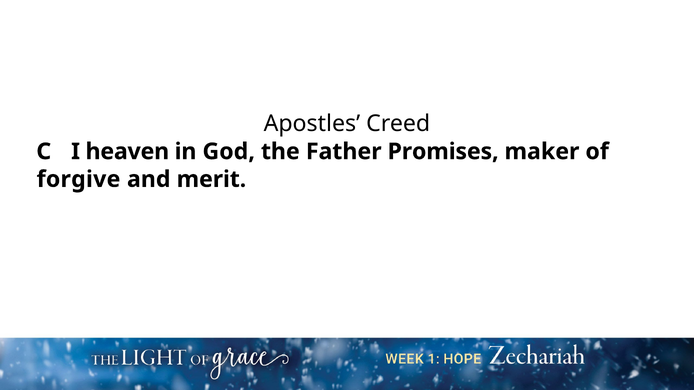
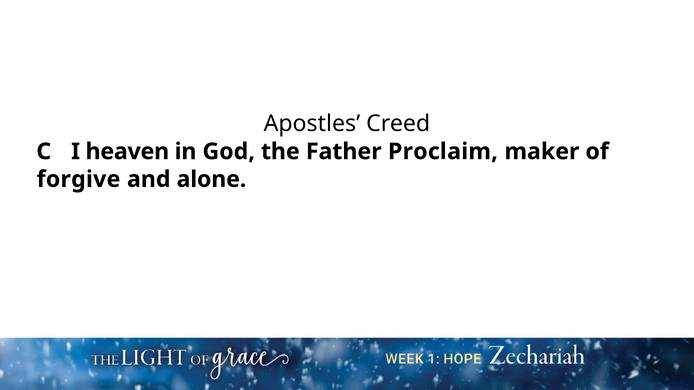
Promises: Promises -> Proclaim
merit: merit -> alone
